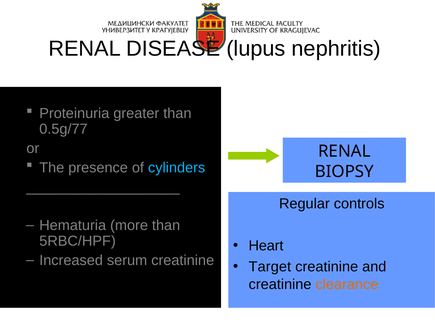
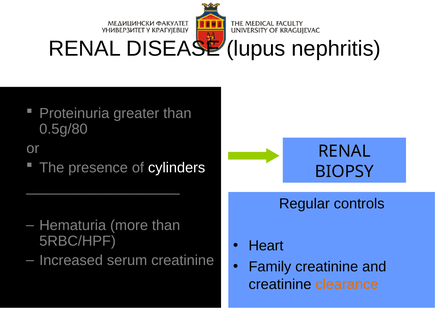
0.5g/77: 0.5g/77 -> 0.5g/80
cylinders colour: light blue -> white
Target: Target -> Family
